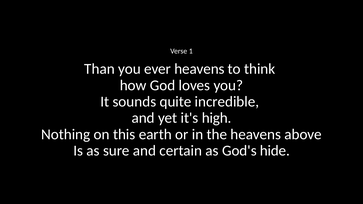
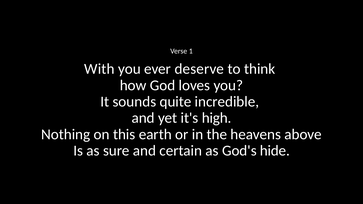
Than: Than -> With
ever heavens: heavens -> deserve
